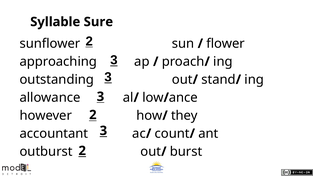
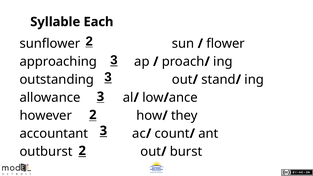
Sure: Sure -> Each
